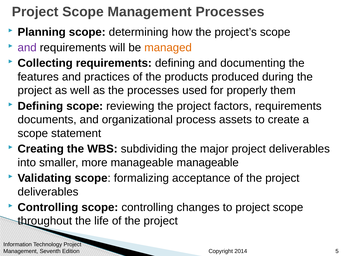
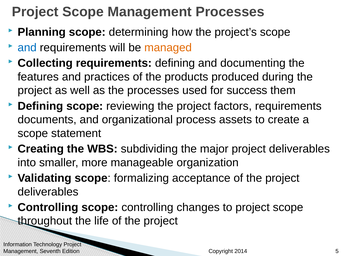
and at (27, 48) colour: purple -> blue
properly: properly -> success
manageable manageable: manageable -> organization
